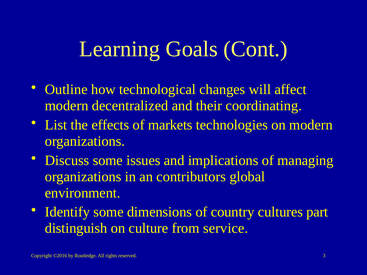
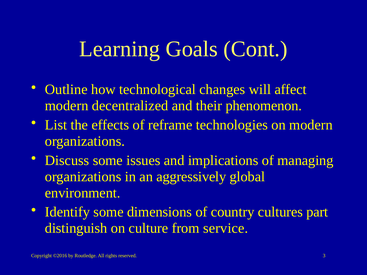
coordinating: coordinating -> phenomenon
markets: markets -> reframe
contributors: contributors -> aggressively
